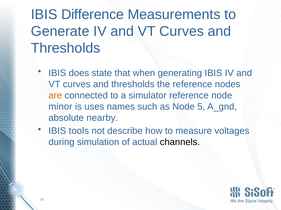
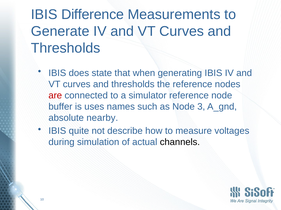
are colour: orange -> red
minor: minor -> buffer
5: 5 -> 3
tools: tools -> quite
